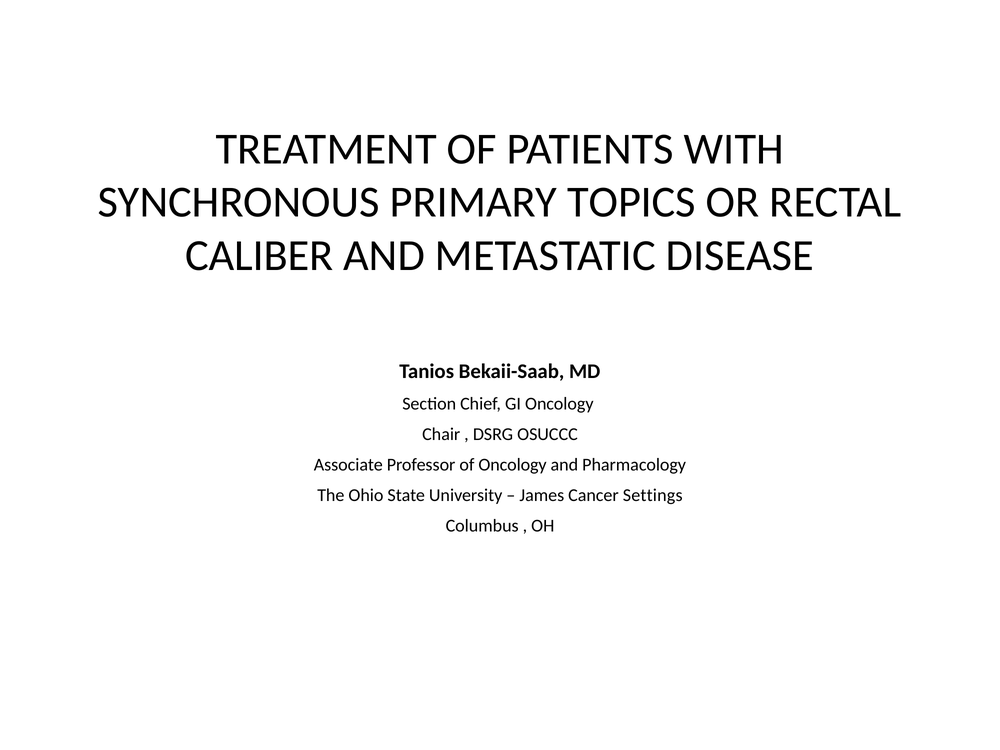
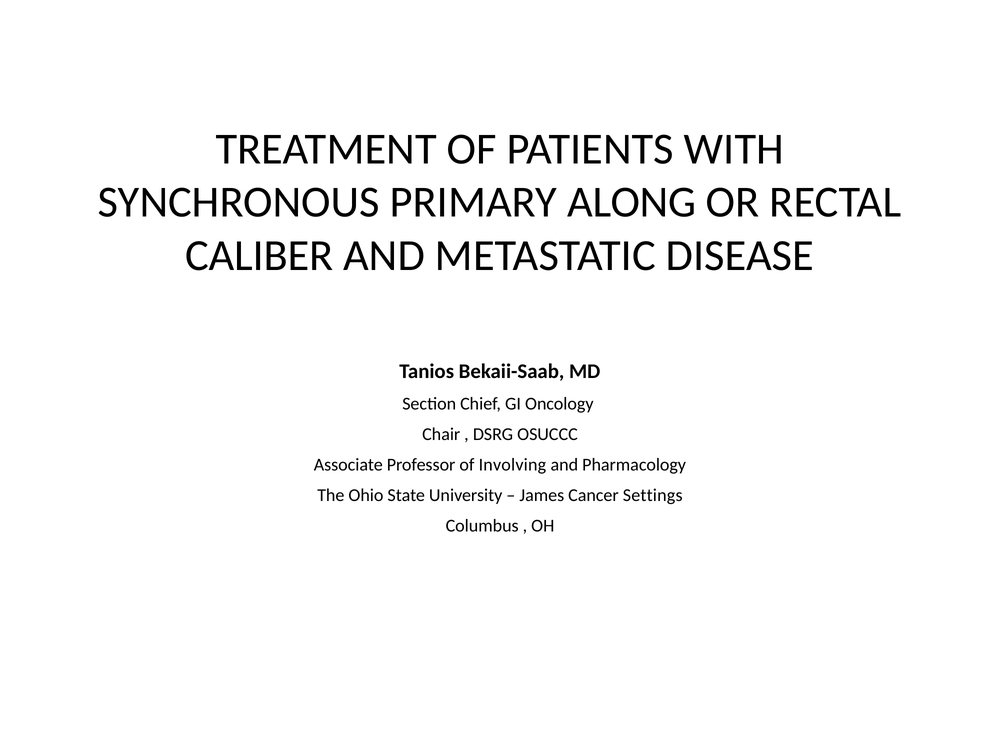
TOPICS: TOPICS -> ALONG
of Oncology: Oncology -> Involving
